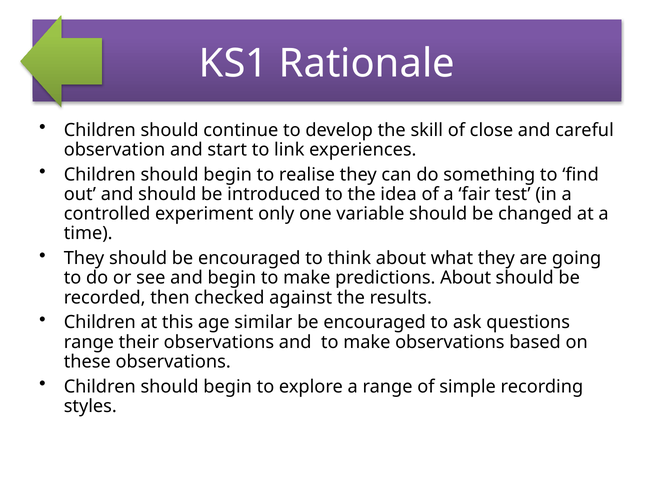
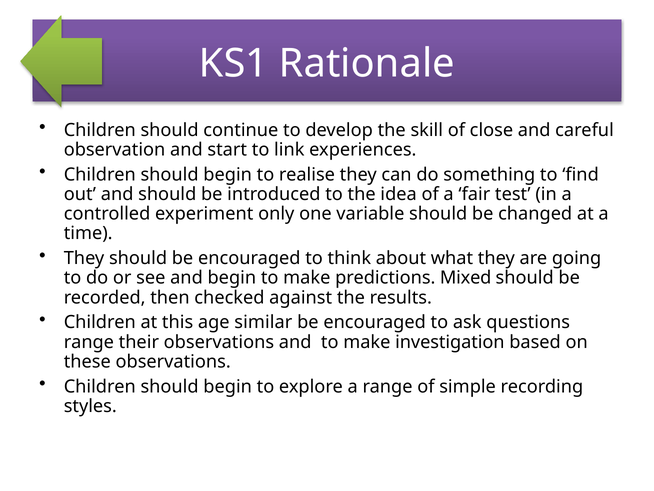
predictions About: About -> Mixed
make observations: observations -> investigation
